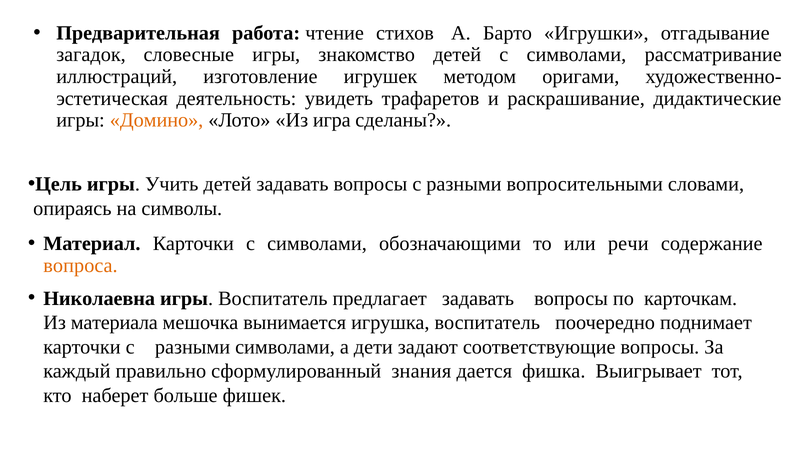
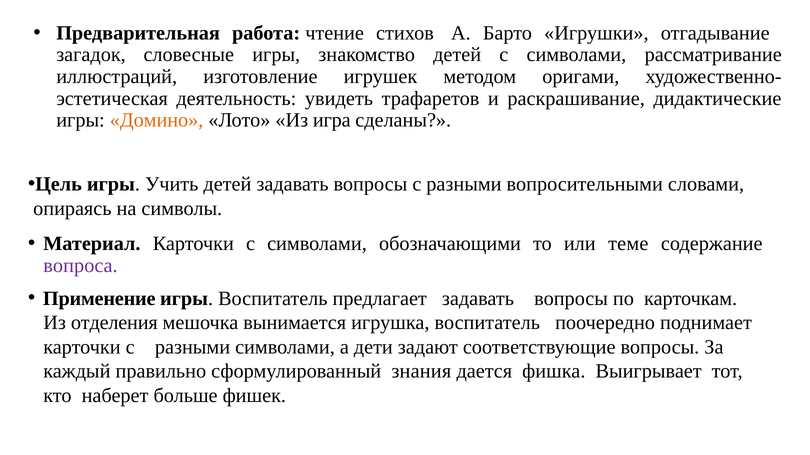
речи: речи -> теме
вопроса colour: orange -> purple
Николаевна: Николаевна -> Применение
материала: материала -> отделения
